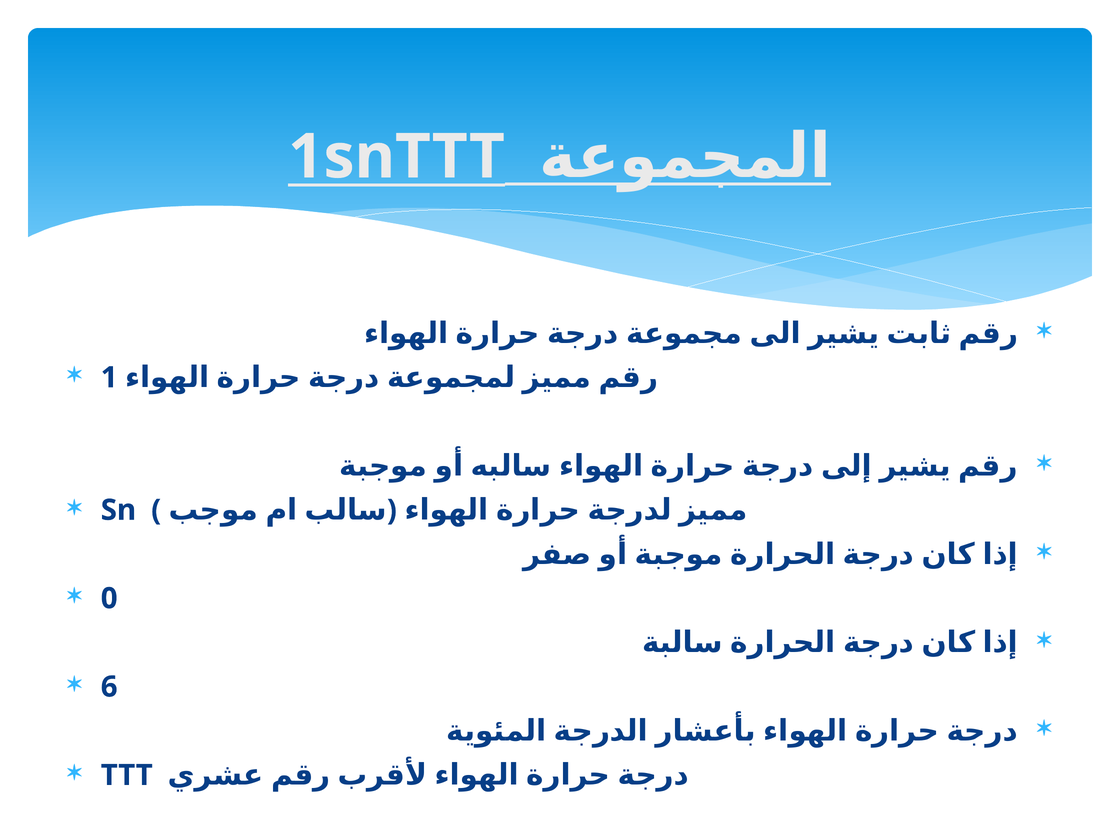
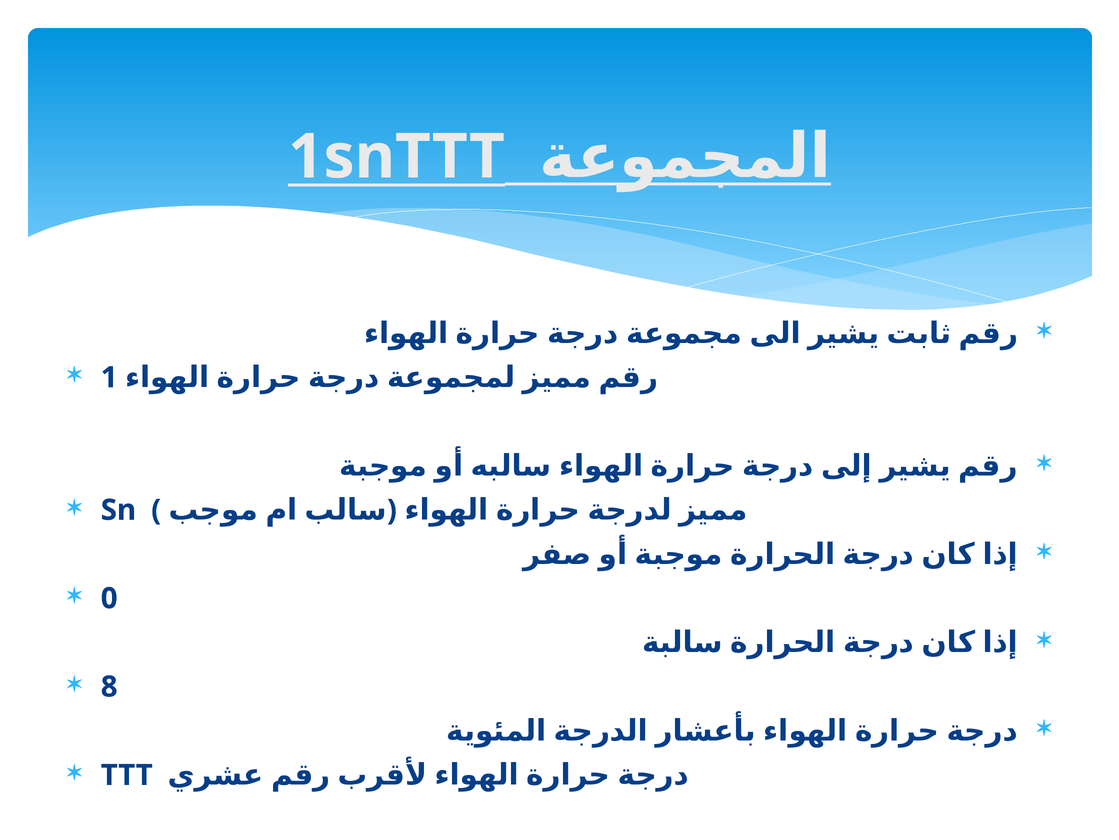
6: 6 -> 8
